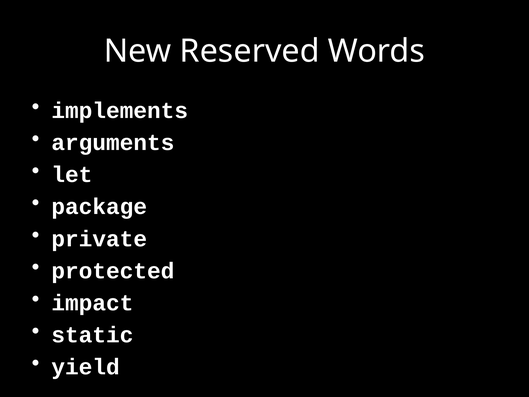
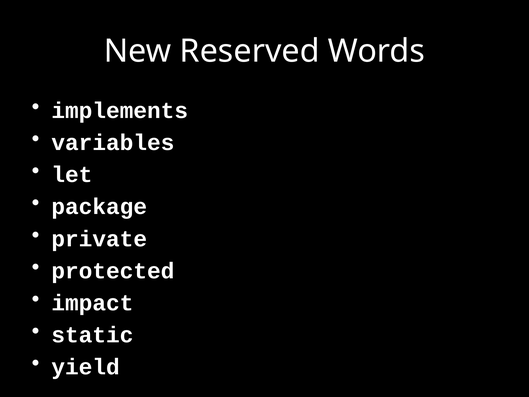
arguments: arguments -> variables
